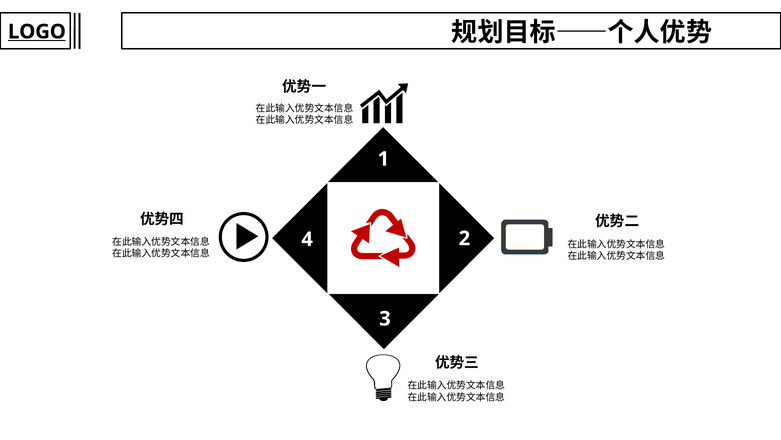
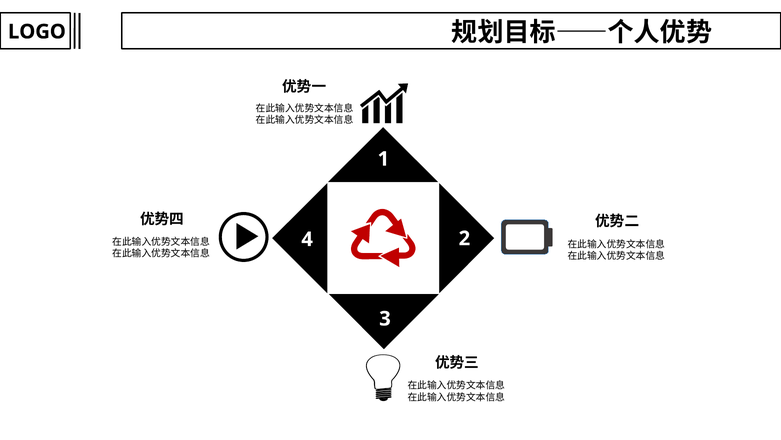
LOGO underline: present -> none
